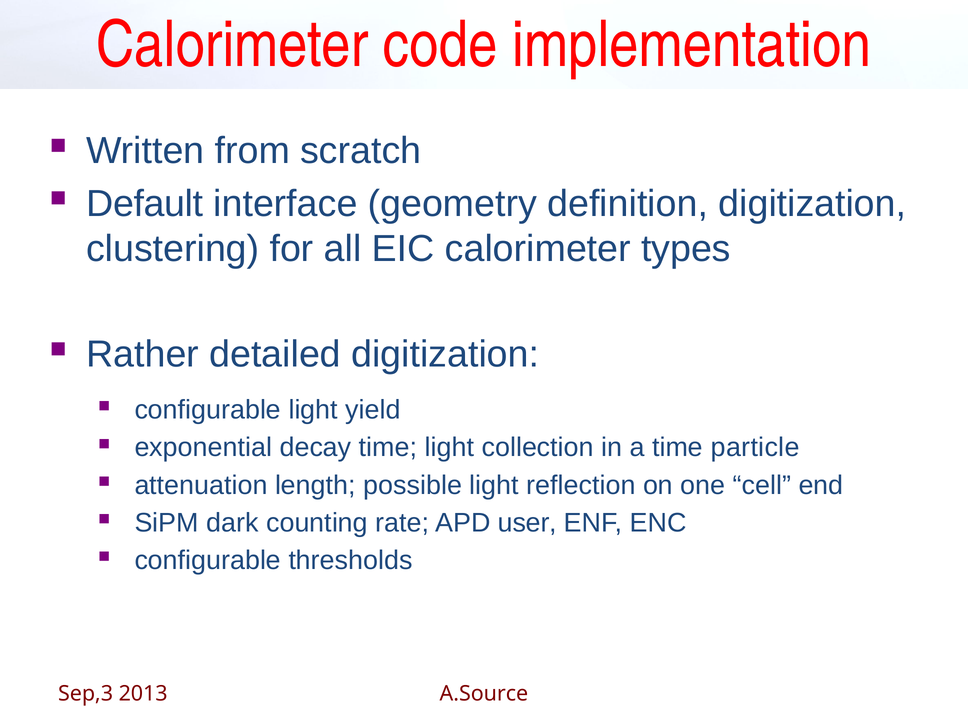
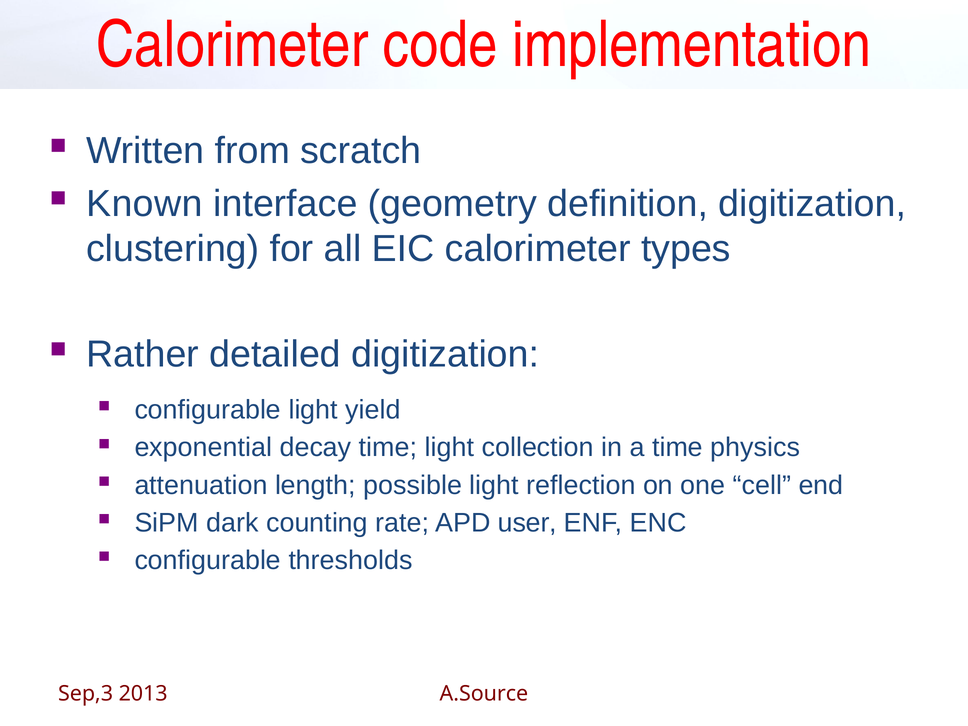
Default: Default -> Known
particle: particle -> physics
